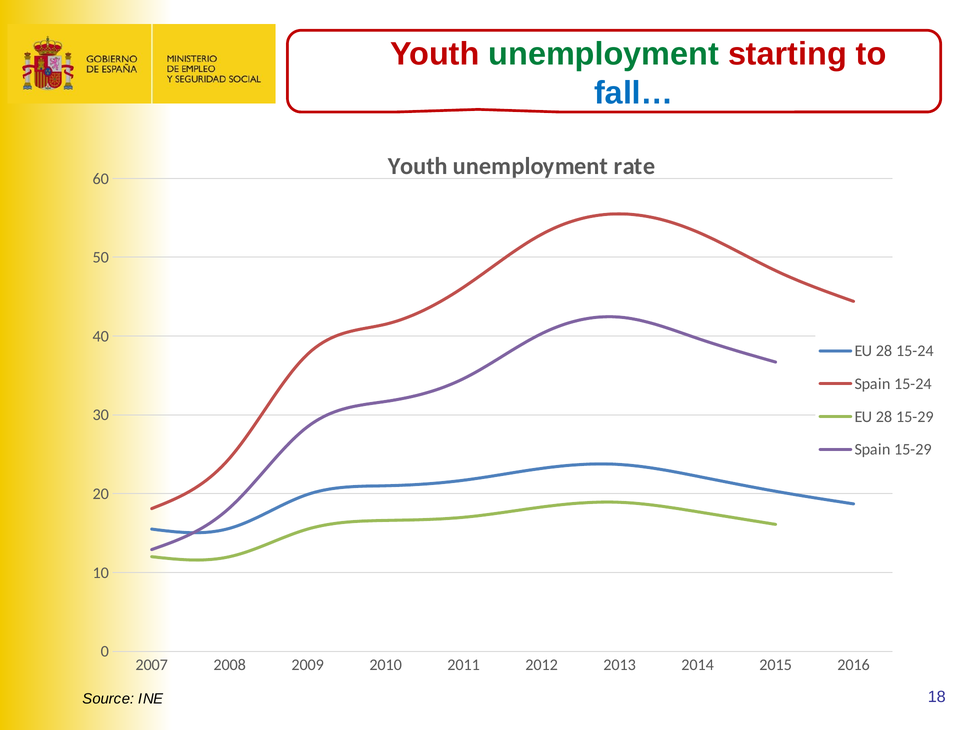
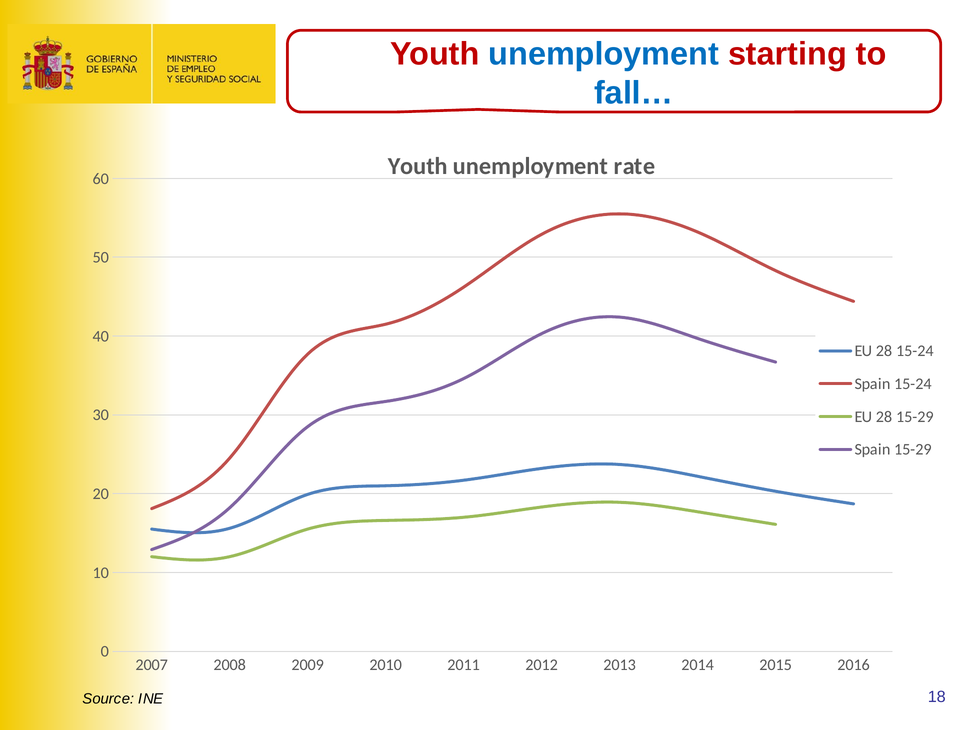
unemployment at (604, 54) colour: green -> blue
